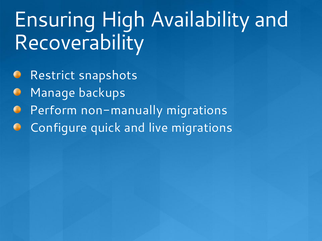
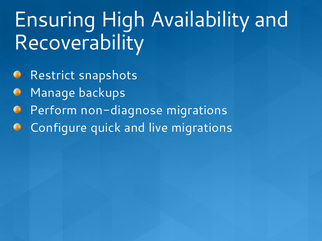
non-manually: non-manually -> non-diagnose
